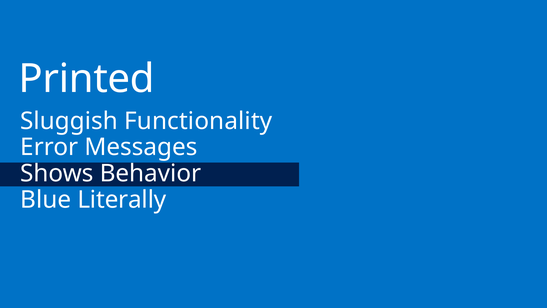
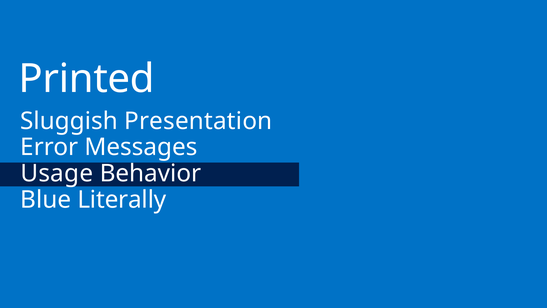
Functionality: Functionality -> Presentation
Shows: Shows -> Usage
